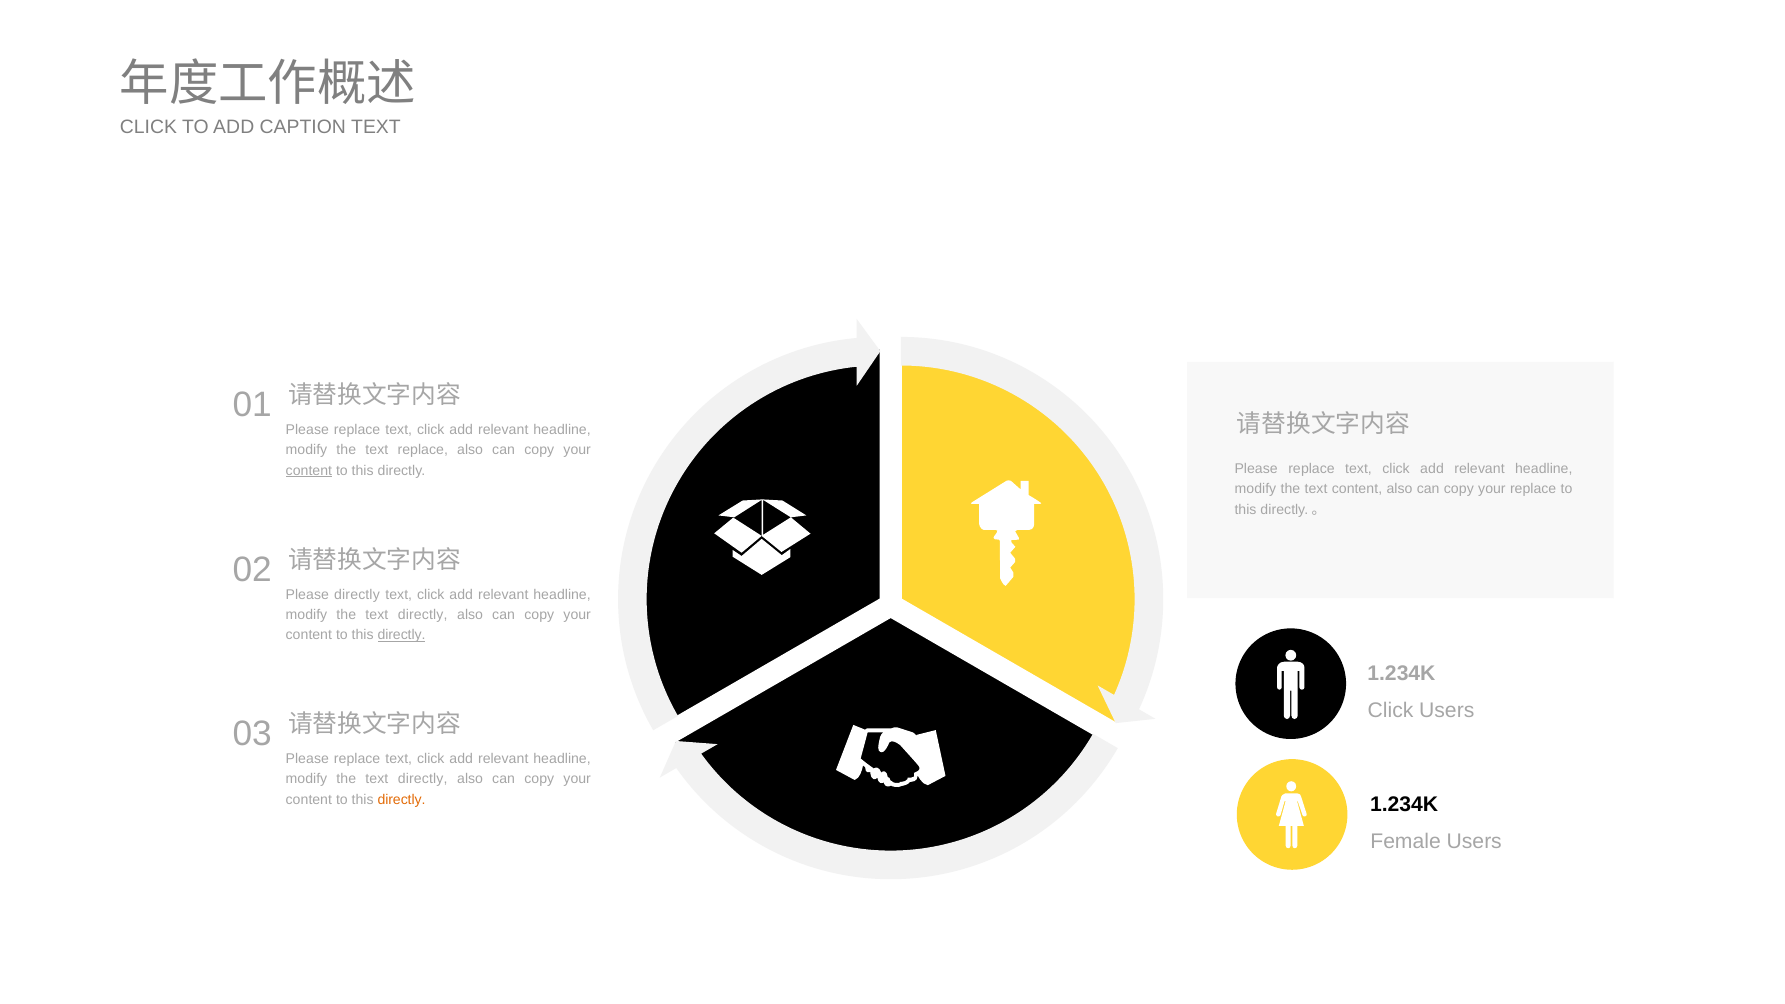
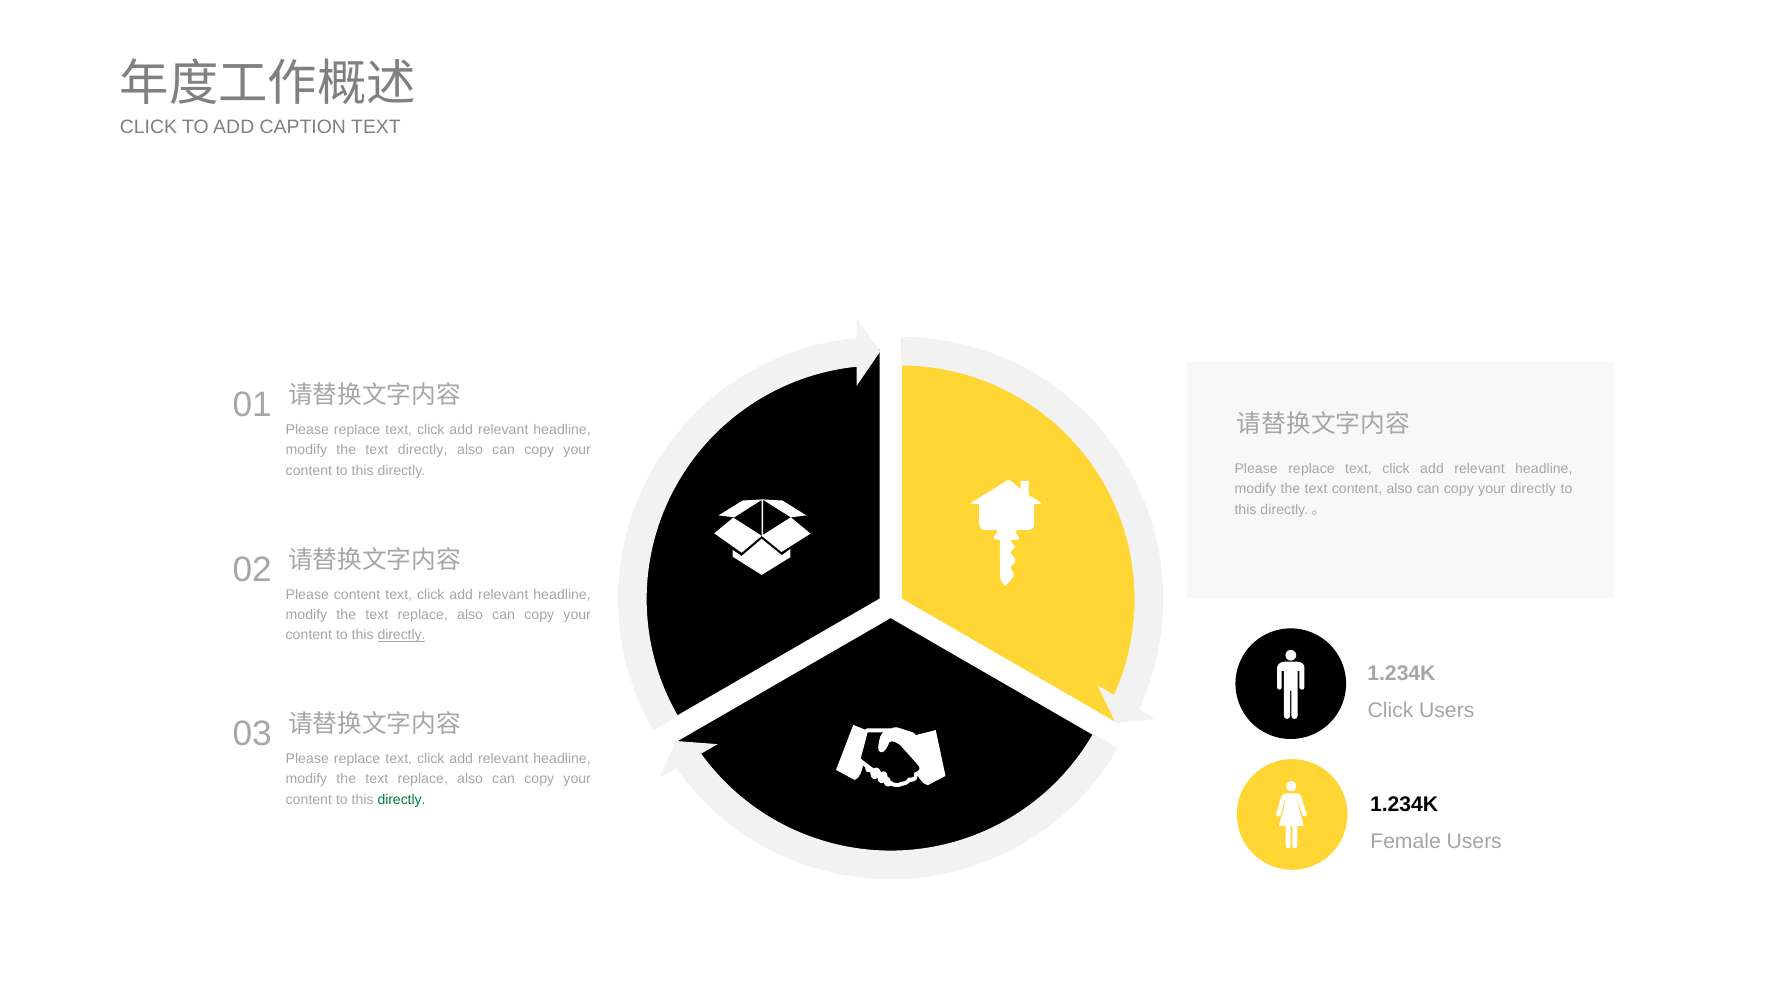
text replace: replace -> directly
content at (309, 470) underline: present -> none
your replace: replace -> directly
Please directly: directly -> content
directly at (423, 615): directly -> replace
directly at (423, 779): directly -> replace
directly at (402, 800) colour: orange -> green
